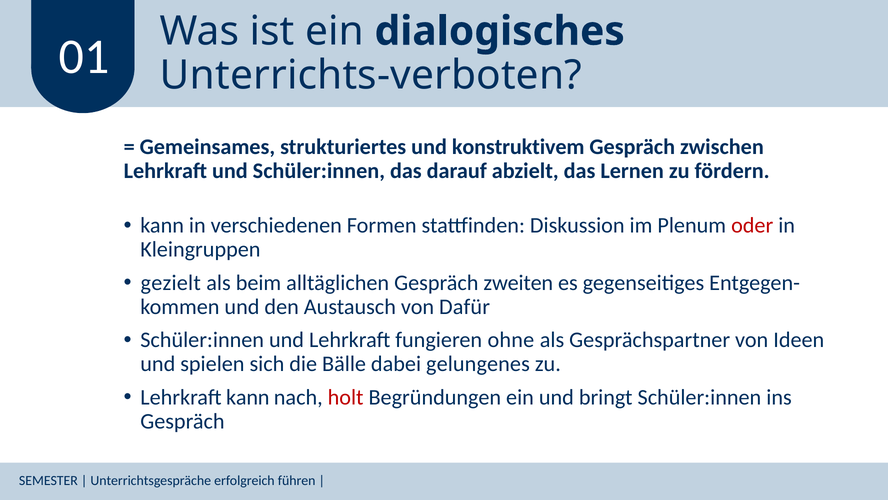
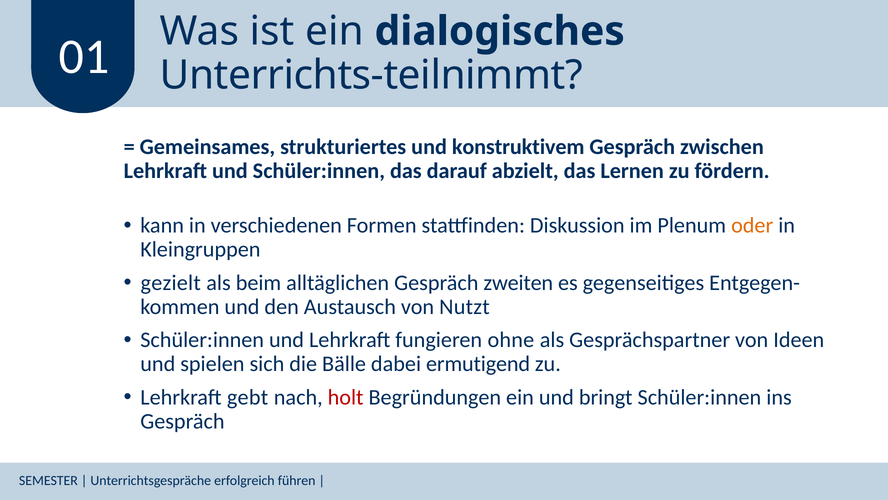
Unterrichts-verboten: Unterrichts-verboten -> Unterrichts-teilnimmt
oder colour: red -> orange
Dafür: Dafür -> Nutzt
gelungenes: gelungenes -> ermutigend
Lehrkraft kann: kann -> gebt
